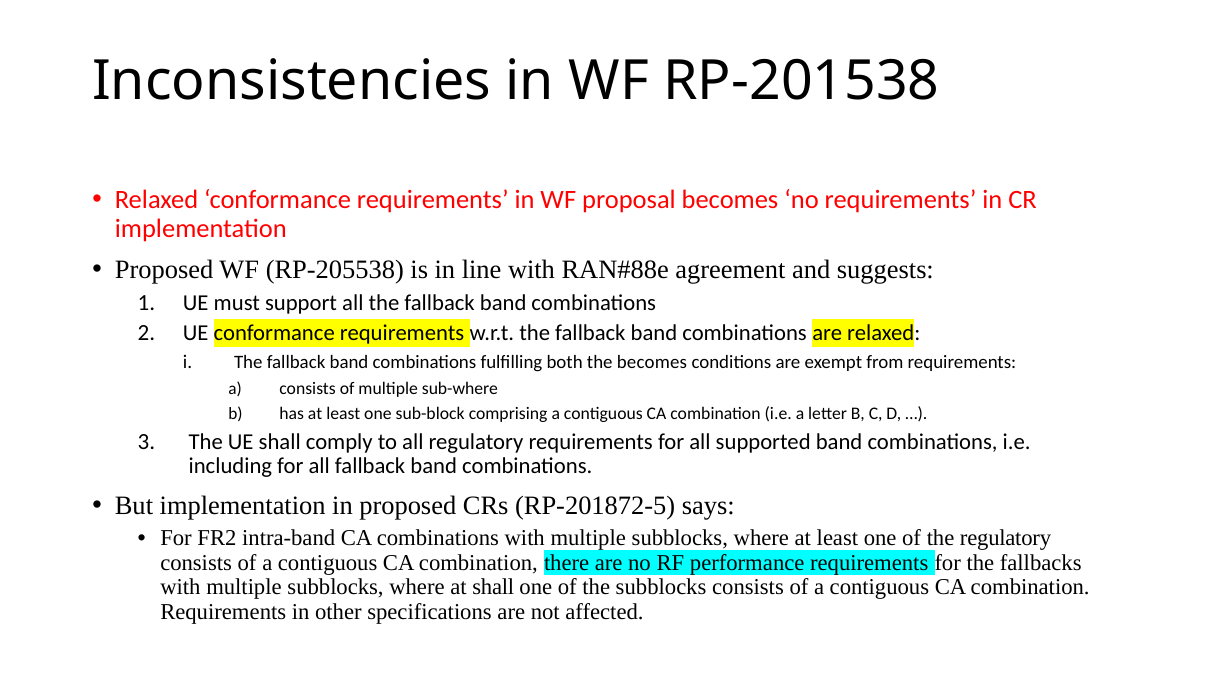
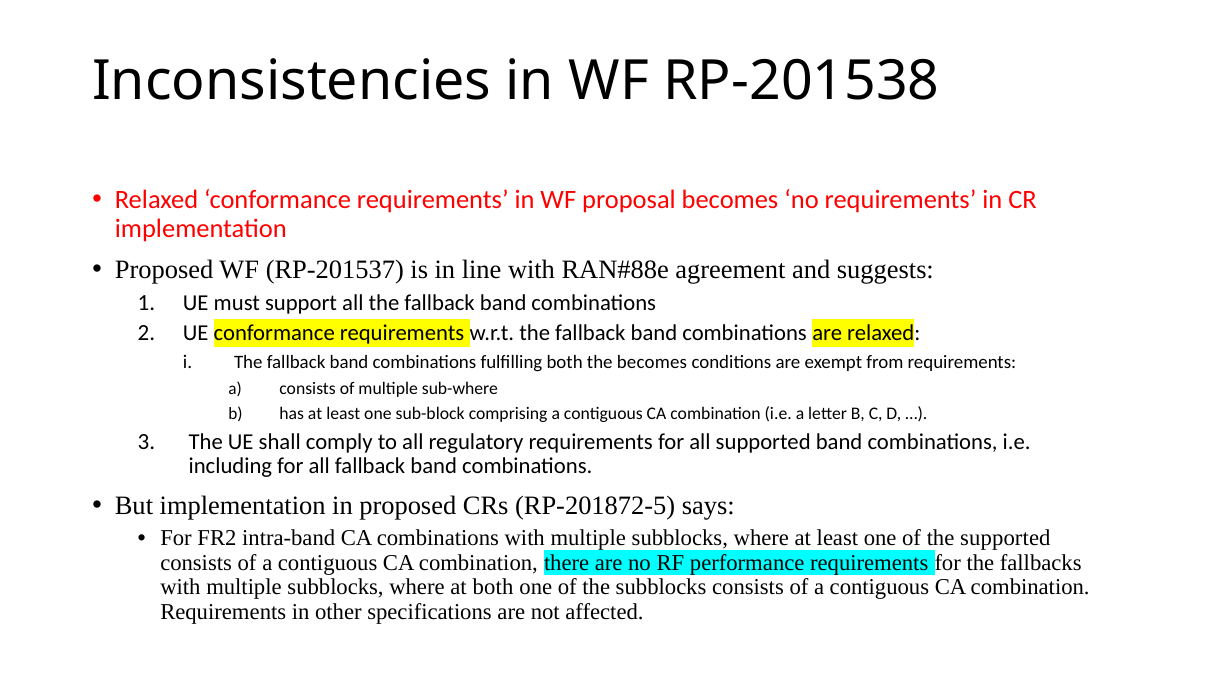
RP-205538: RP-205538 -> RP-201537
the regulatory: regulatory -> supported
at shall: shall -> both
